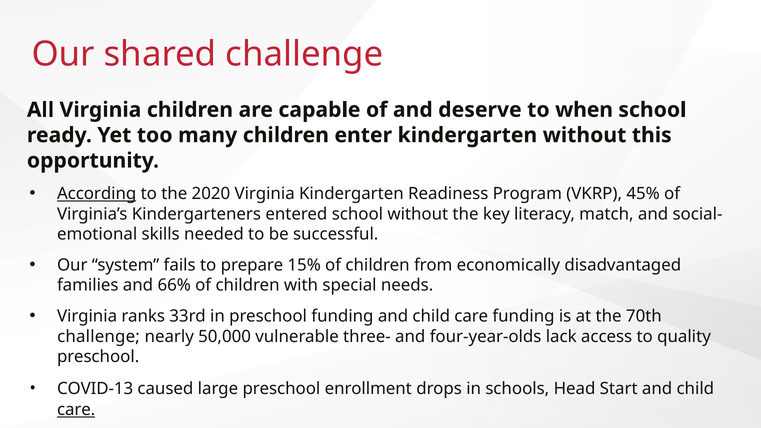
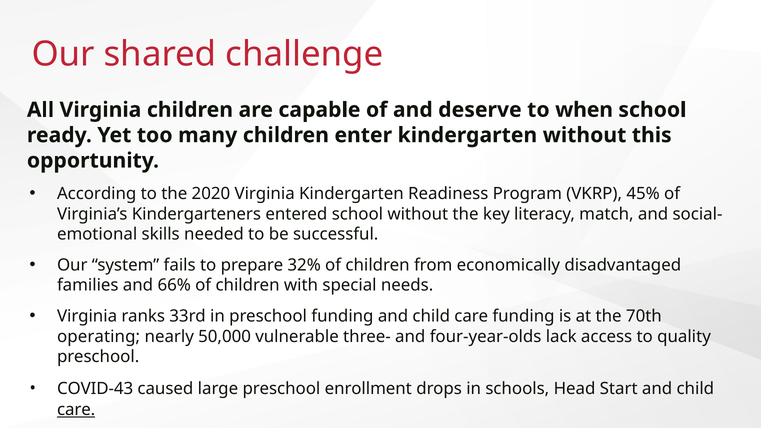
According underline: present -> none
15%: 15% -> 32%
challenge at (99, 337): challenge -> operating
COVID-13: COVID-13 -> COVID-43
